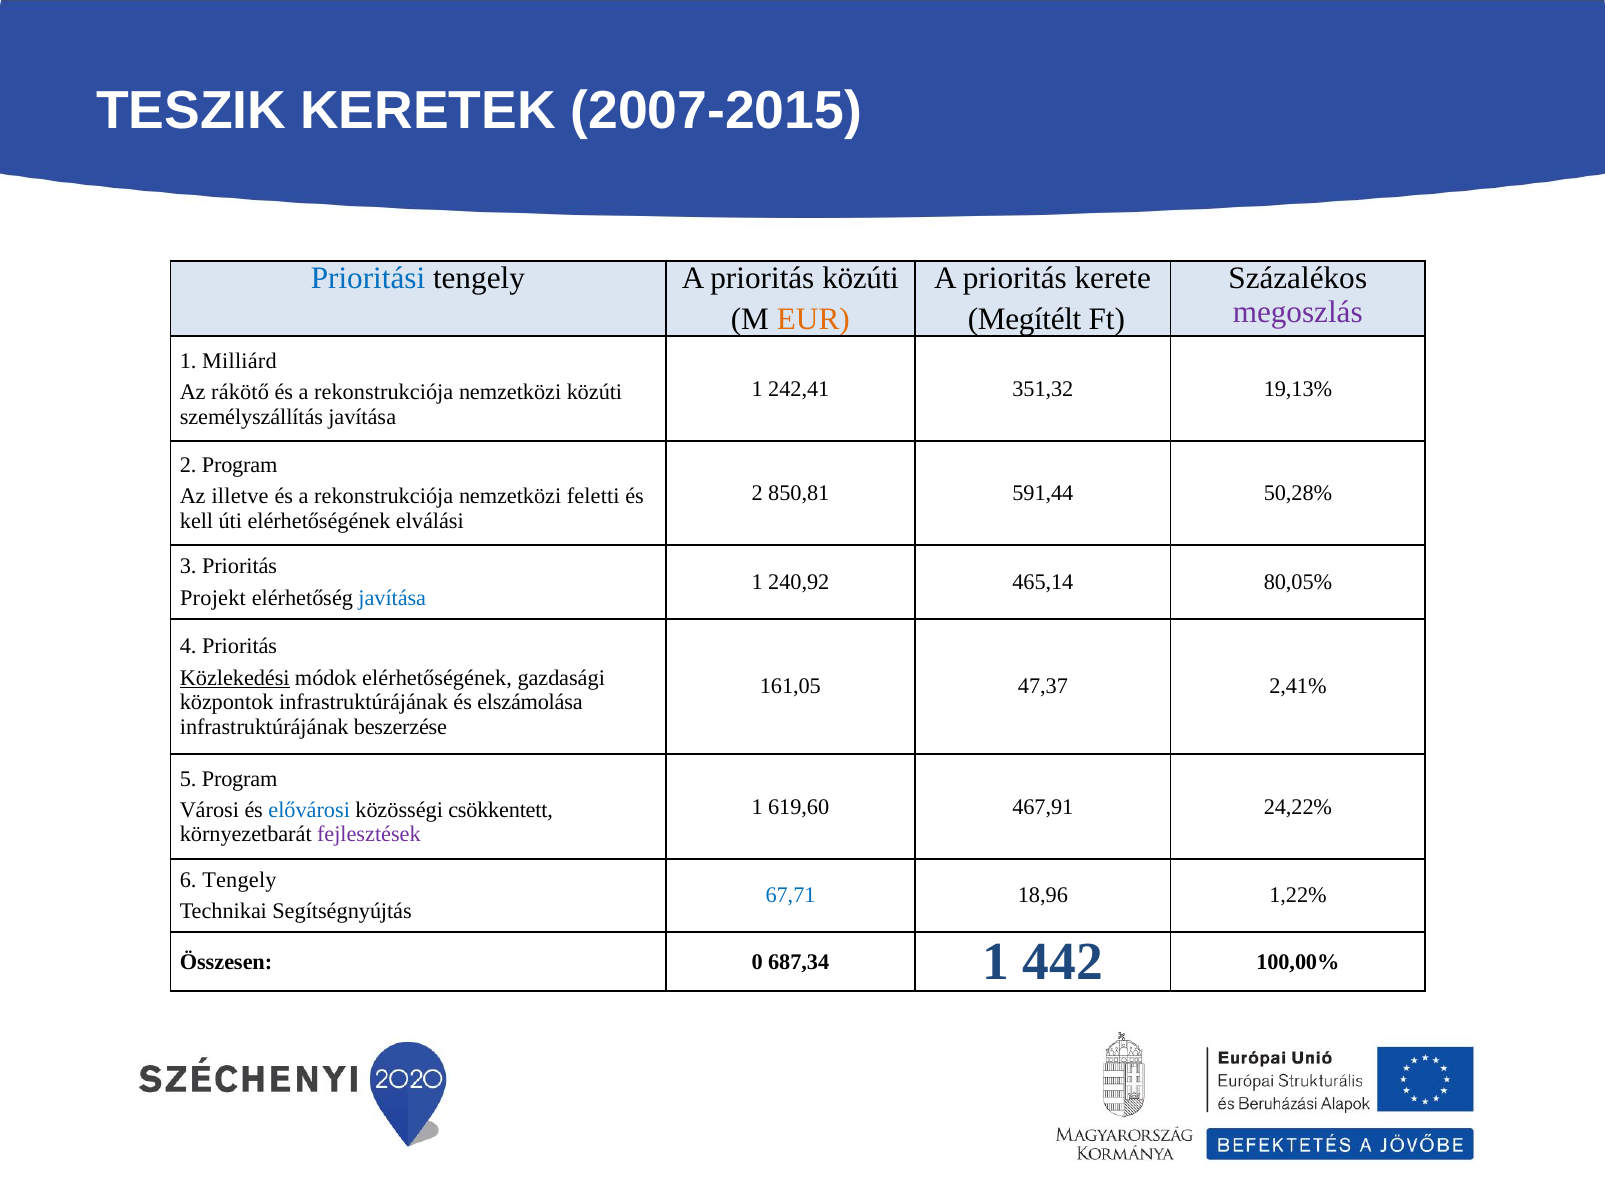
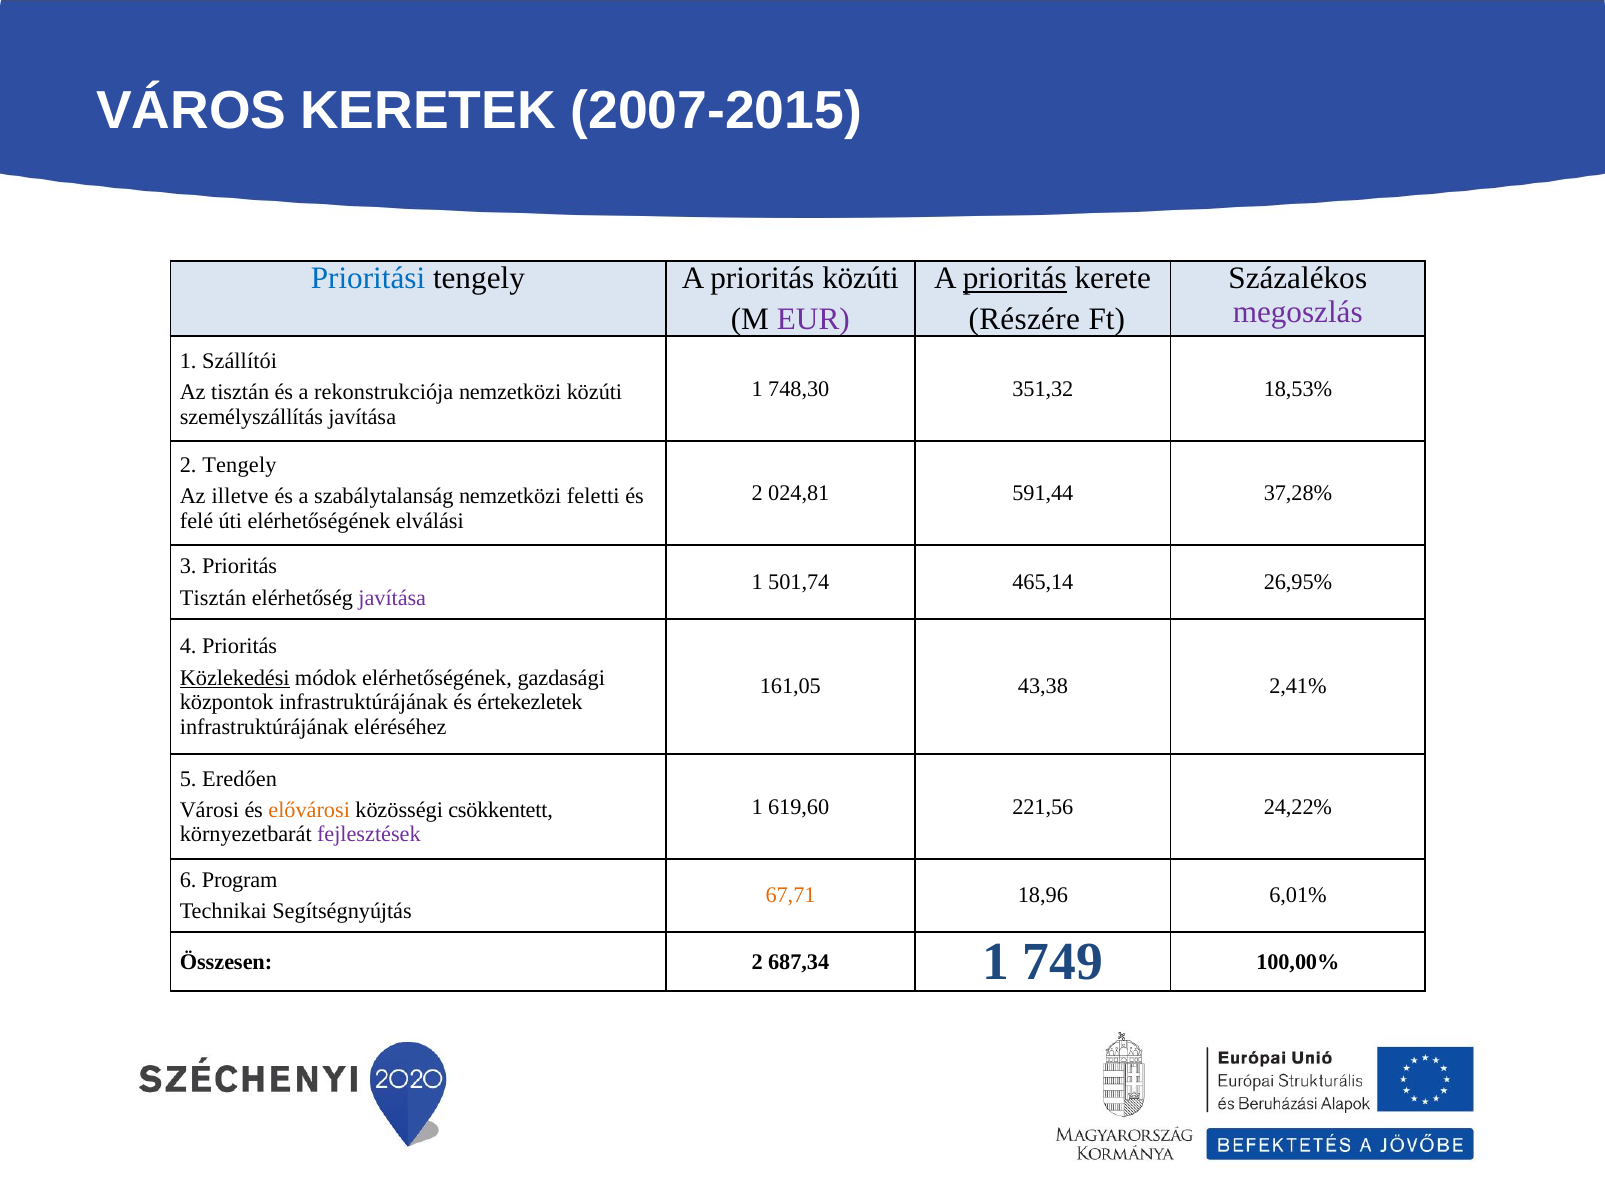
TESZIK: TESZIK -> VÁROS
prioritás at (1015, 278) underline: none -> present
EUR colour: orange -> purple
Megítélt: Megítélt -> Részére
Milliárd: Milliárd -> Szállítói
242,41: 242,41 -> 748,30
19,13%: 19,13% -> 18,53%
Az rákötő: rákötő -> tisztán
2 Program: Program -> Tengely
850,81: 850,81 -> 024,81
50,28%: 50,28% -> 37,28%
rekonstrukciója at (384, 497): rekonstrukciója -> szabálytalanság
kell: kell -> felé
240,92: 240,92 -> 501,74
80,05%: 80,05% -> 26,95%
Projekt at (213, 598): Projekt -> Tisztán
javítása at (392, 598) colour: blue -> purple
47,37: 47,37 -> 43,38
elszámolása: elszámolása -> értekezletek
beszerzése: beszerzése -> eléréséhez
5 Program: Program -> Eredően
467,91: 467,91 -> 221,56
elővárosi colour: blue -> orange
6 Tengely: Tengely -> Program
67,71 colour: blue -> orange
1,22%: 1,22% -> 6,01%
Összesen 0: 0 -> 2
442: 442 -> 749
